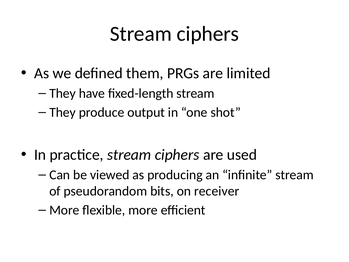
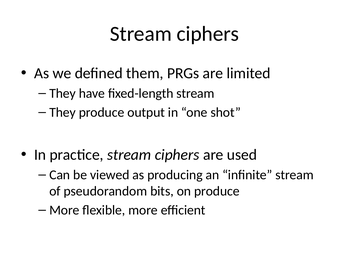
on receiver: receiver -> produce
